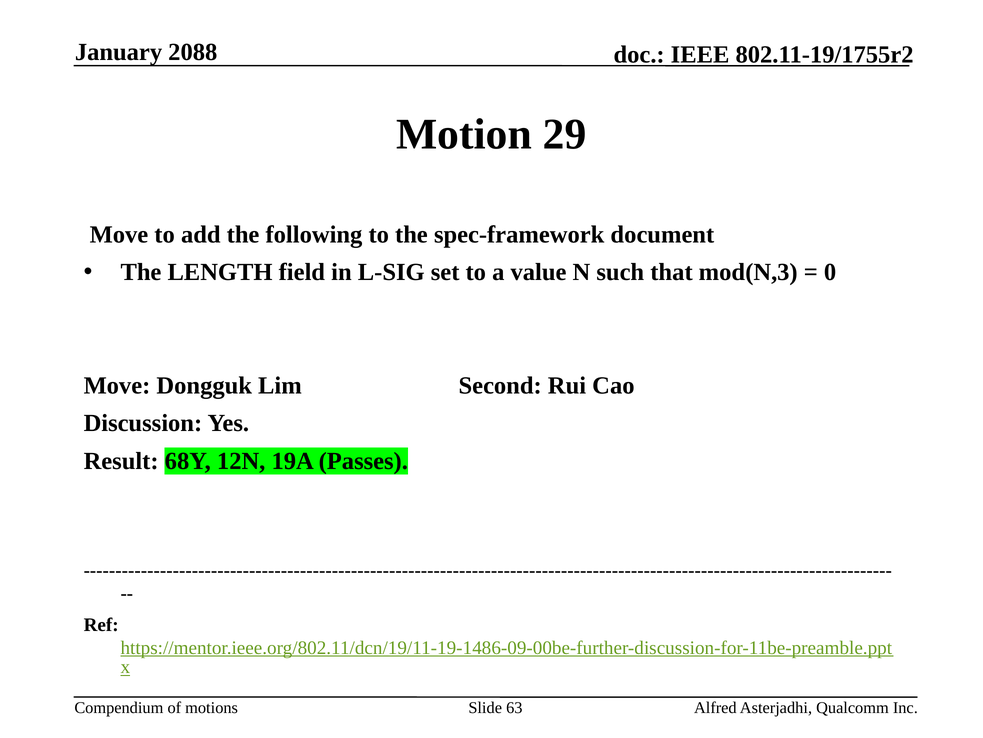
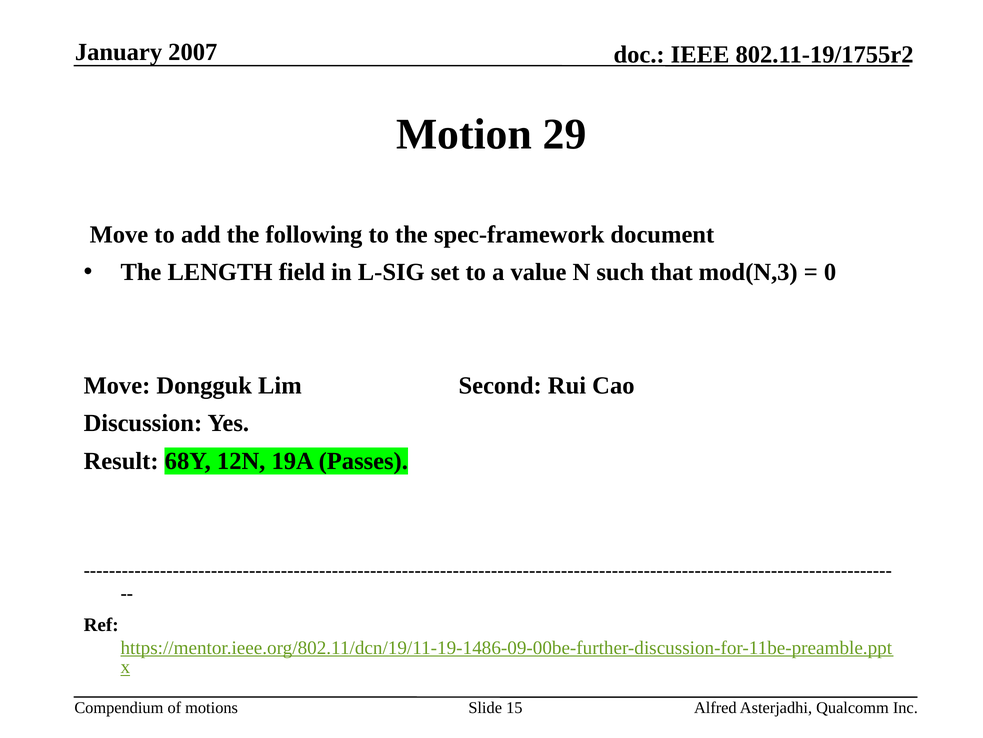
2088: 2088 -> 2007
63: 63 -> 15
